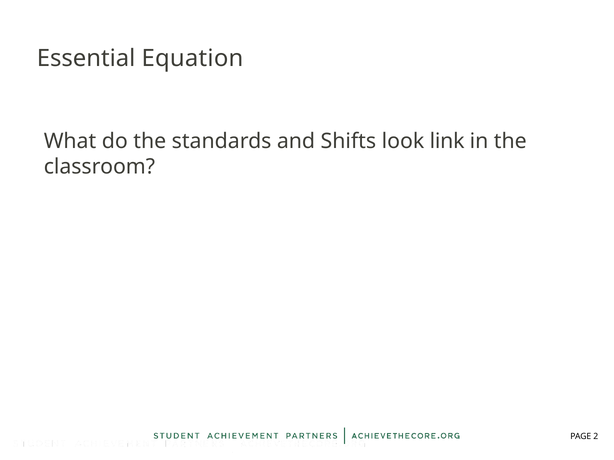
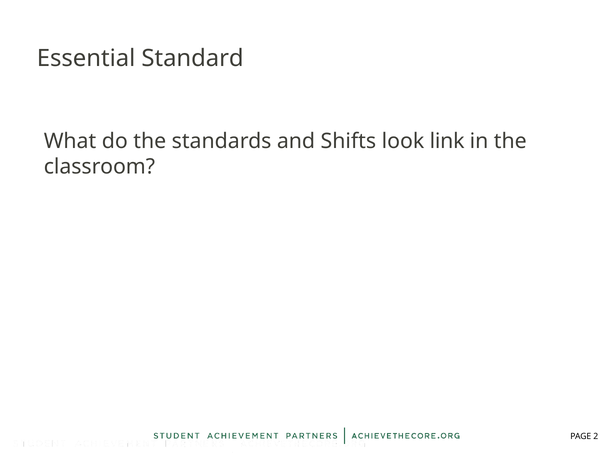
Equation: Equation -> Standard
